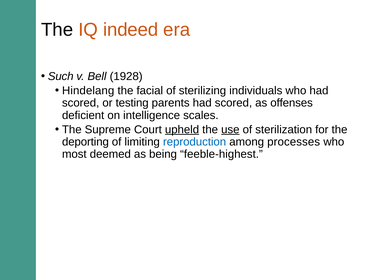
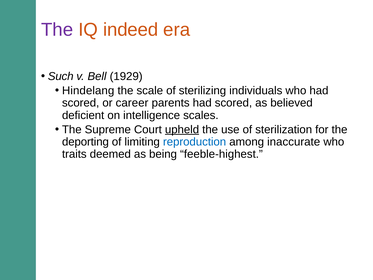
The at (57, 30) colour: black -> purple
1928: 1928 -> 1929
facial: facial -> scale
testing: testing -> career
offenses: offenses -> believed
use underline: present -> none
processes: processes -> inaccurate
most: most -> traits
